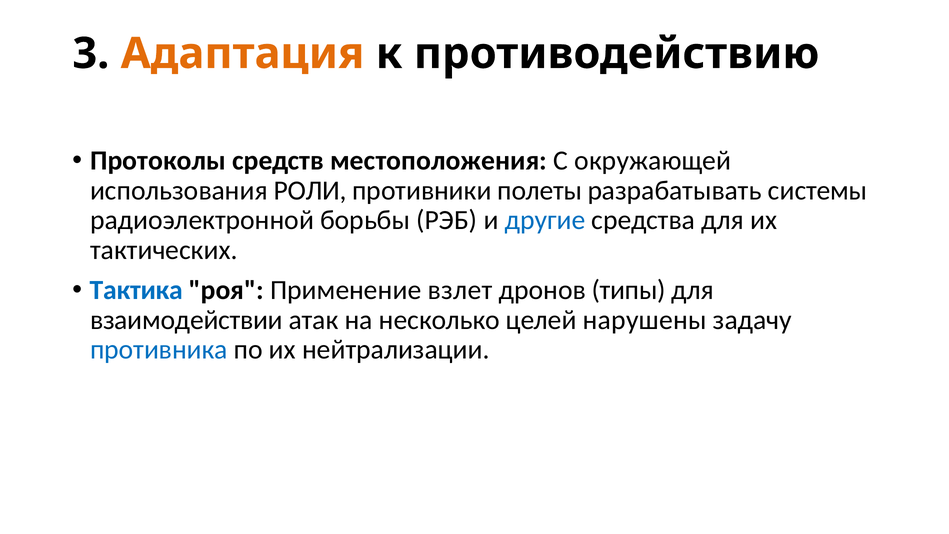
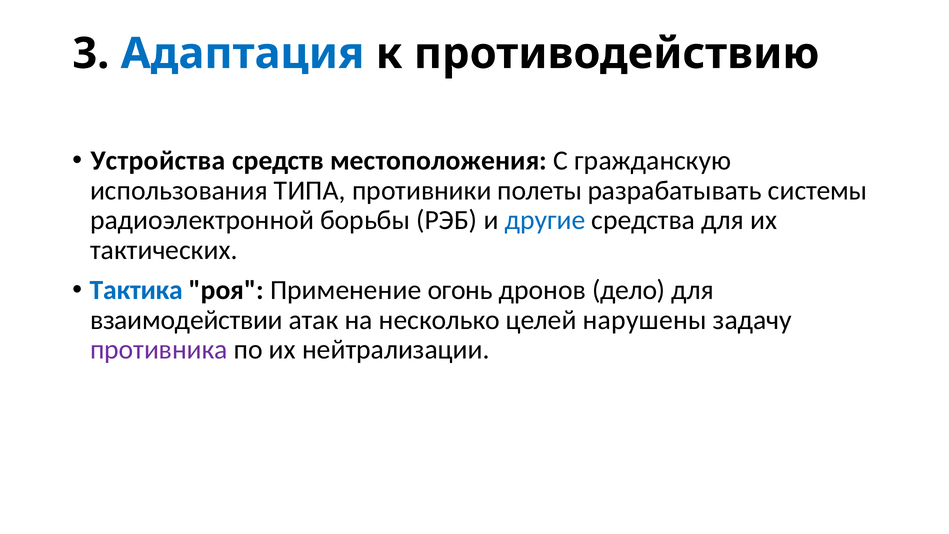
Адаптация colour: orange -> blue
Протоколы: Протоколы -> Устройства
окружающей: окружающей -> гражданскую
РОЛИ: РОЛИ -> ТИПА
взлет: взлет -> огонь
типы: типы -> дело
противника colour: blue -> purple
